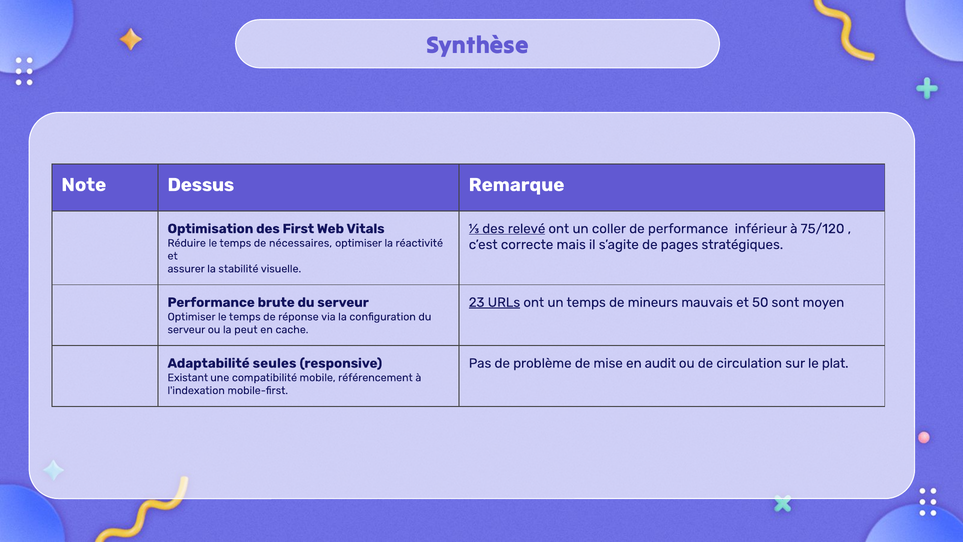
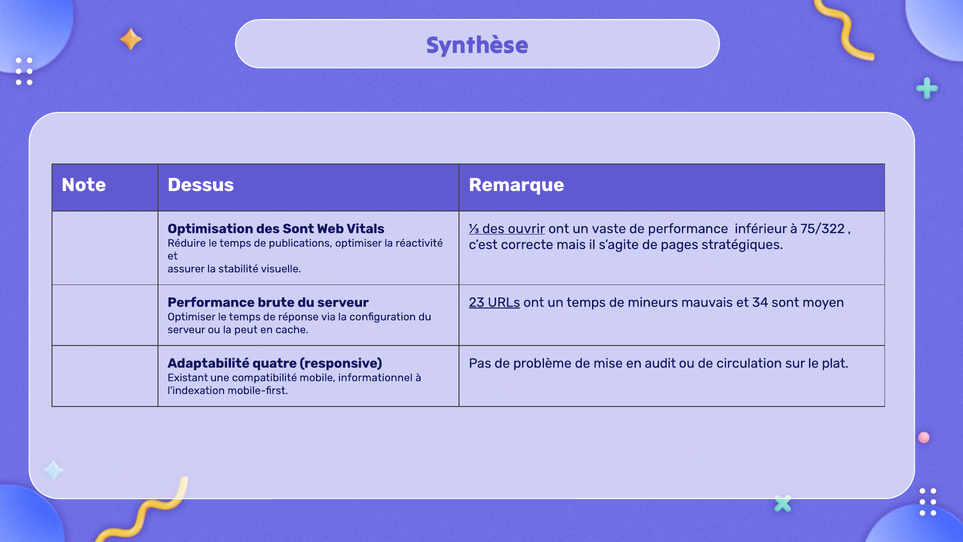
des First: First -> Sont
relevé: relevé -> ouvrir
coller: coller -> vaste
75/120: 75/120 -> 75/322
nécessaires: nécessaires -> publications
50: 50 -> 34
seules: seules -> quatre
référencement: référencement -> informationnel
